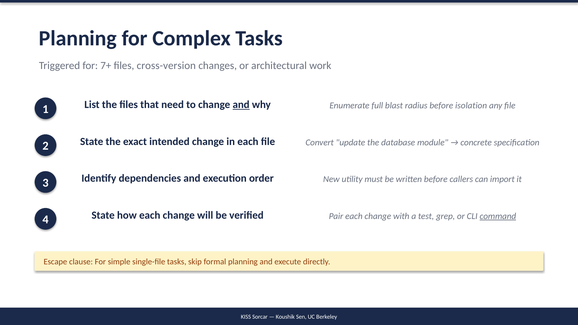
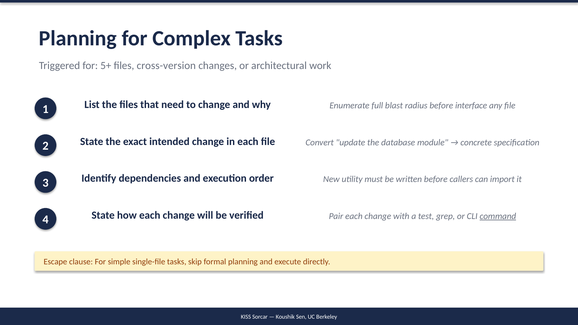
7+: 7+ -> 5+
and at (241, 105) underline: present -> none
isolation: isolation -> interface
